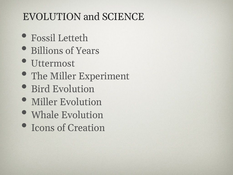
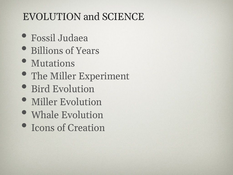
Letteth: Letteth -> Judaea
Uttermost: Uttermost -> Mutations
